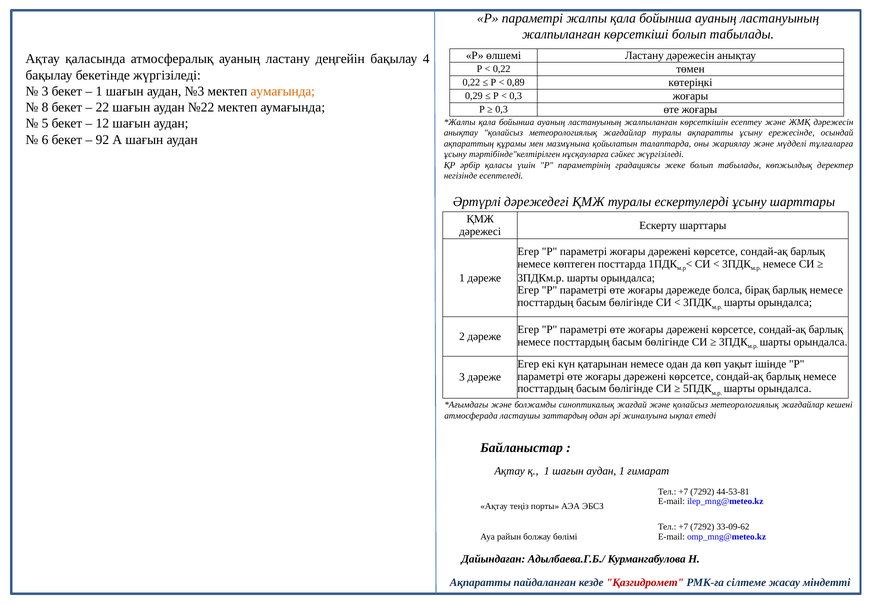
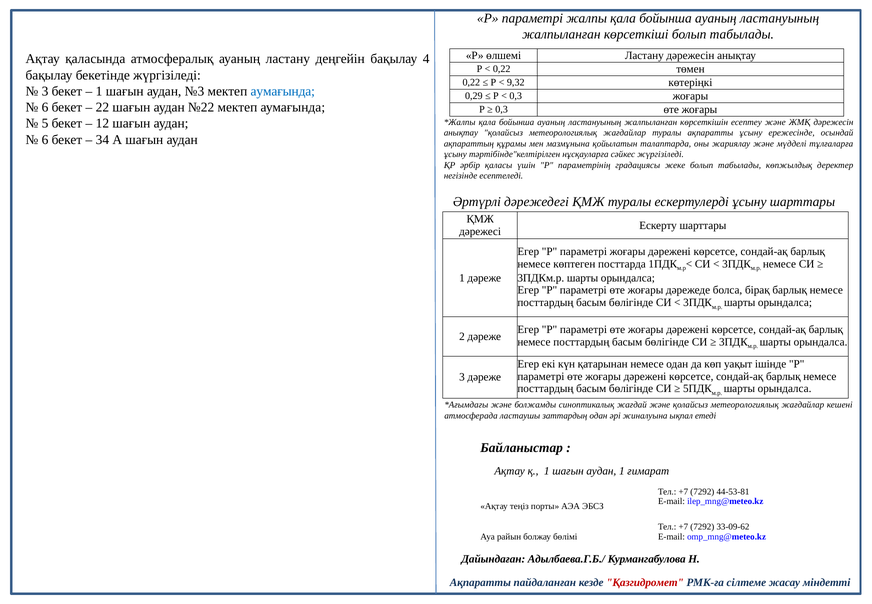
0,89: 0,89 -> 9,32
аумағында at (283, 91) colour: orange -> blue
8 at (45, 107): 8 -> 6
92: 92 -> 34
